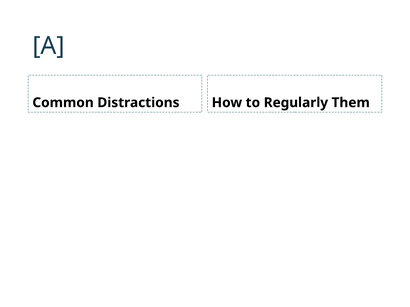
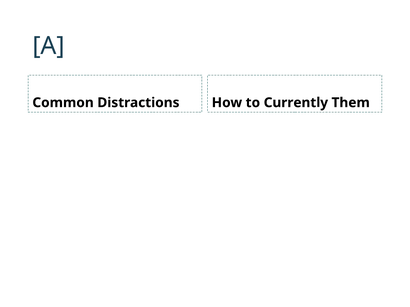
Regularly: Regularly -> Currently
